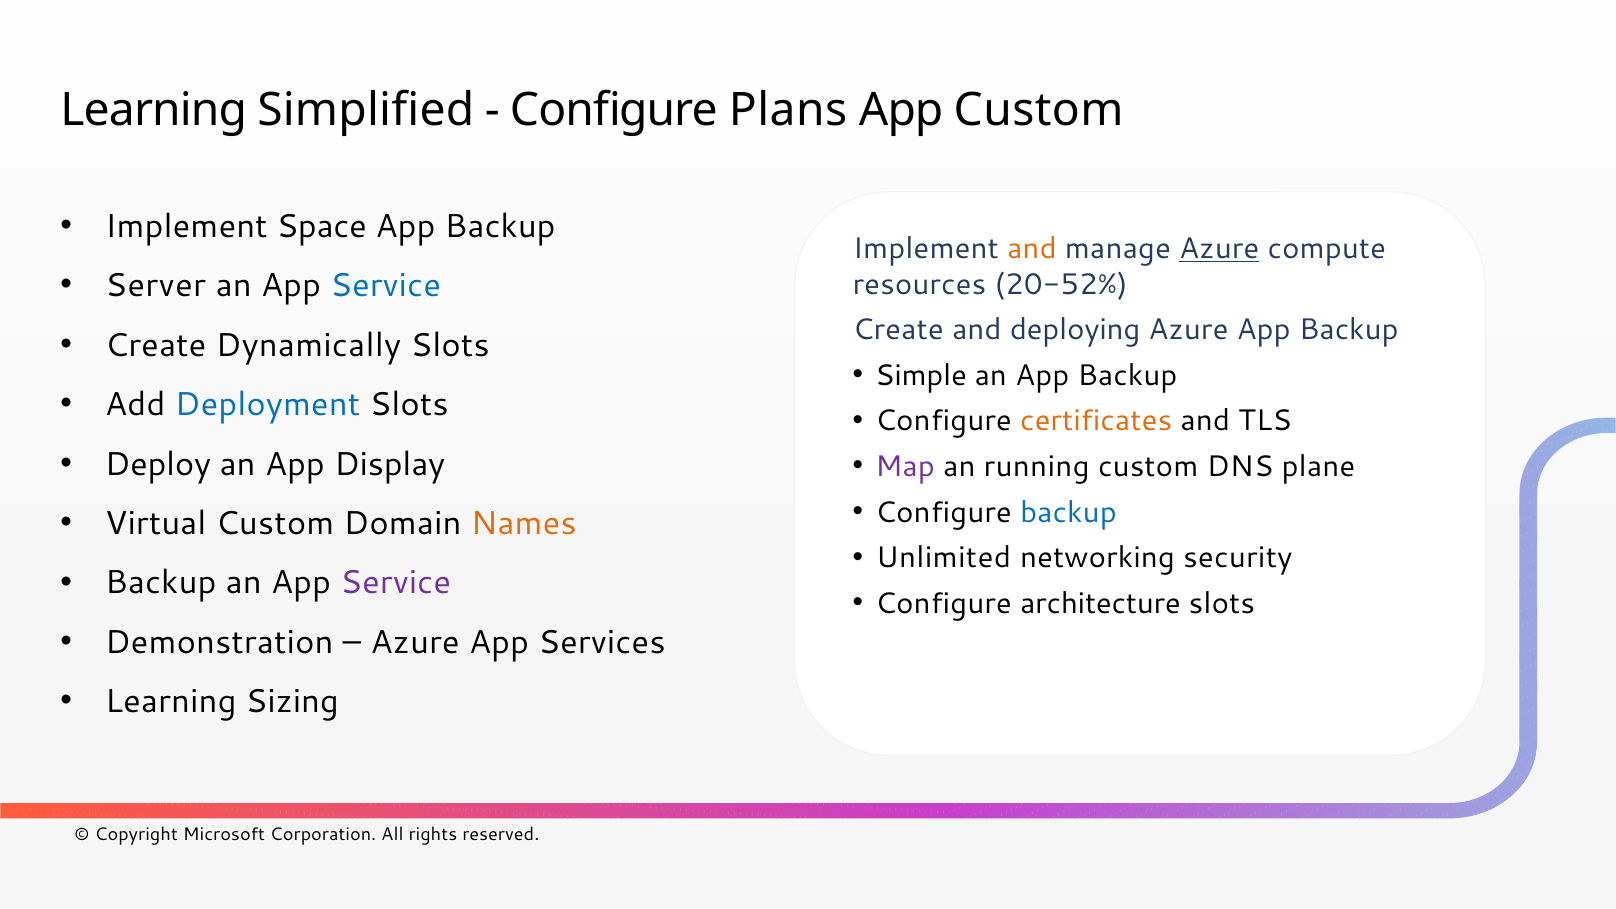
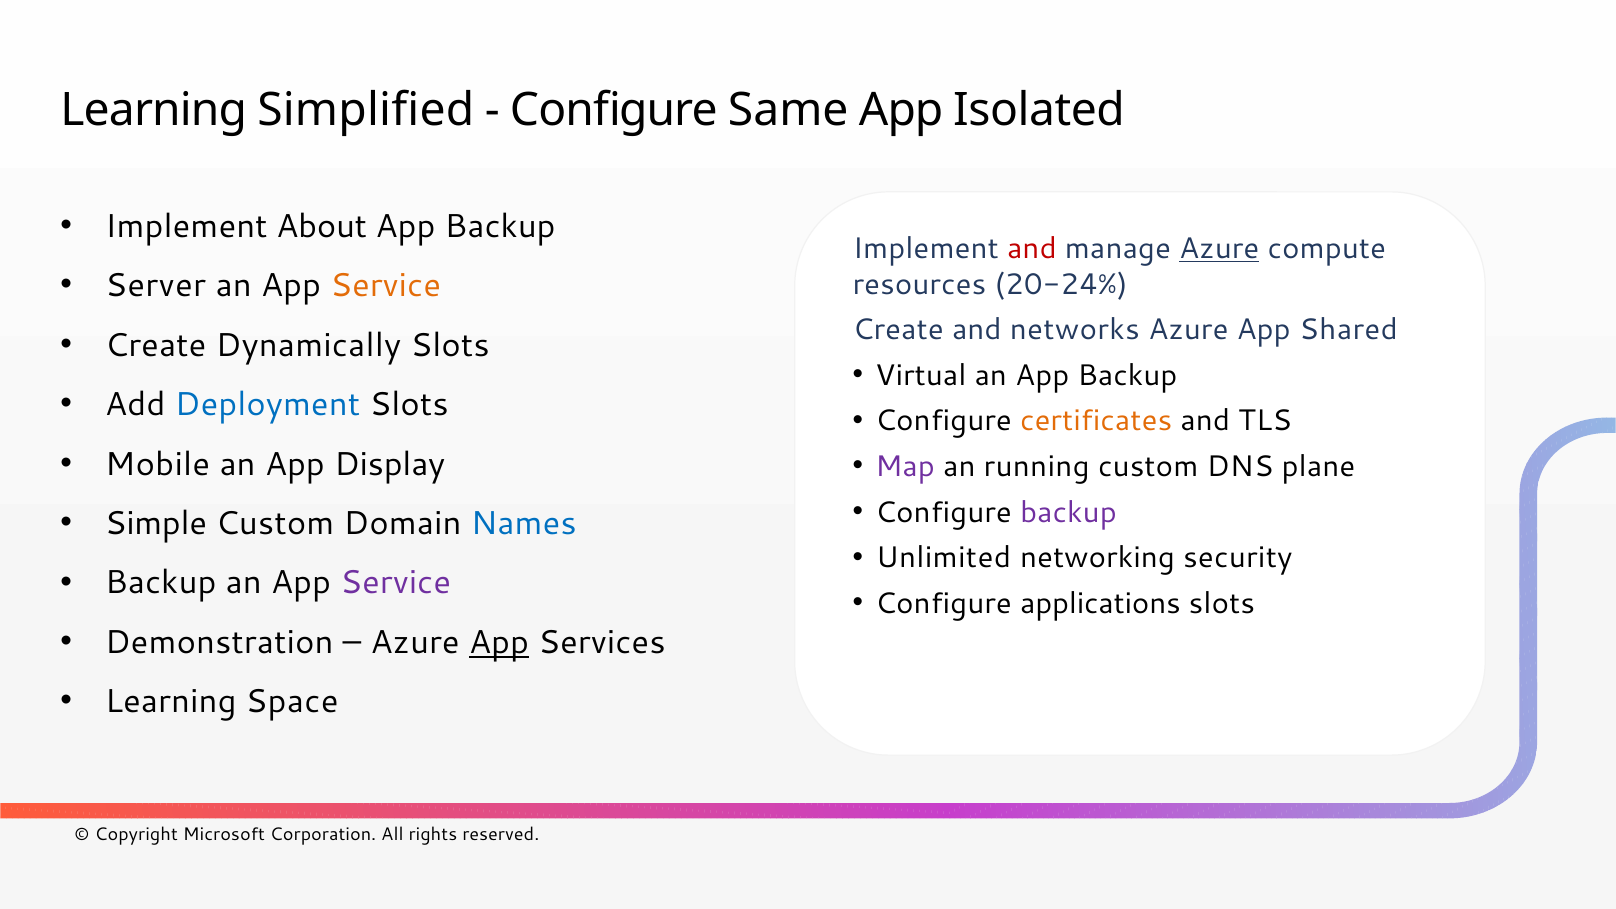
Plans: Plans -> Same
App Custom: Custom -> Isolated
Space: Space -> About
and at (1032, 249) colour: orange -> red
Service at (386, 286) colour: blue -> orange
20-52%: 20-52% -> 20-24%
deploying: deploying -> networks
Azure App Backup: Backup -> Shared
Simple: Simple -> Virtual
Deploy: Deploy -> Mobile
backup at (1068, 512) colour: blue -> purple
Virtual: Virtual -> Simple
Names colour: orange -> blue
architecture: architecture -> applications
App at (499, 642) underline: none -> present
Sizing: Sizing -> Space
